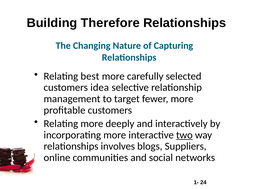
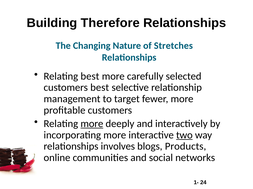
Capturing: Capturing -> Stretches
customers idea: idea -> best
more at (92, 124) underline: none -> present
Suppliers: Suppliers -> Products
